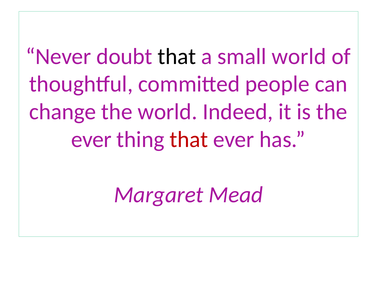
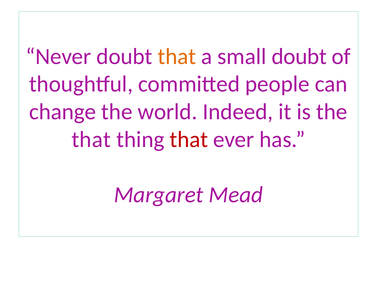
that at (177, 56) colour: black -> orange
small world: world -> doubt
ever at (91, 139): ever -> that
